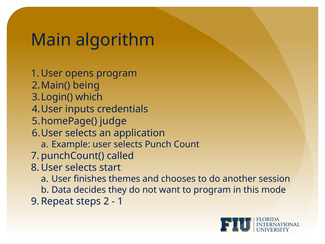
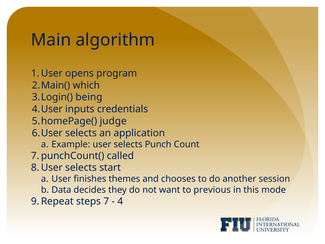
being: being -> which
which: which -> being
to program: program -> previous
2: 2 -> 7
1: 1 -> 4
